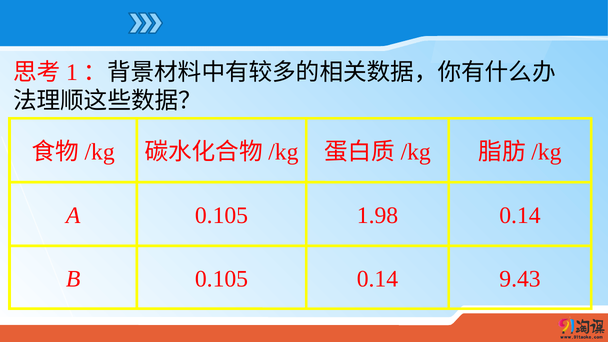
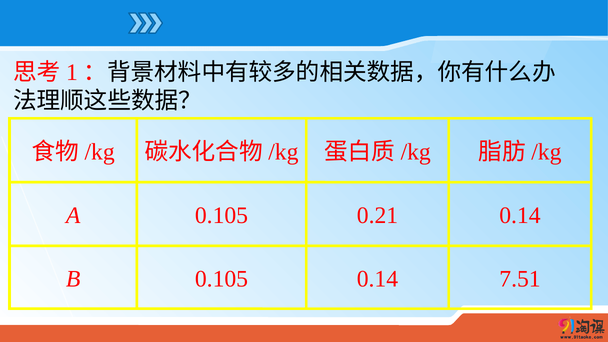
1.98: 1.98 -> 0.21
9.43: 9.43 -> 7.51
